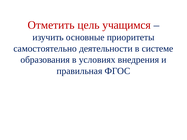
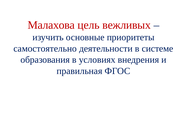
Отметить: Отметить -> Малахова
учащимся: учащимся -> вежливых
